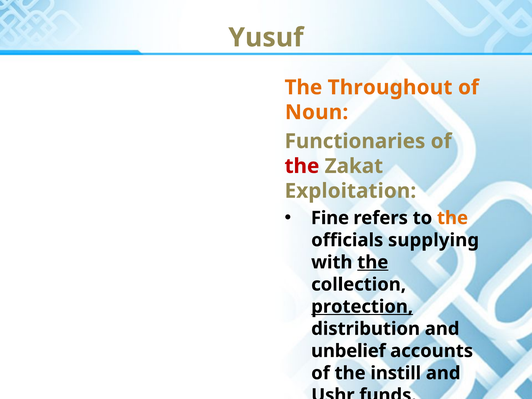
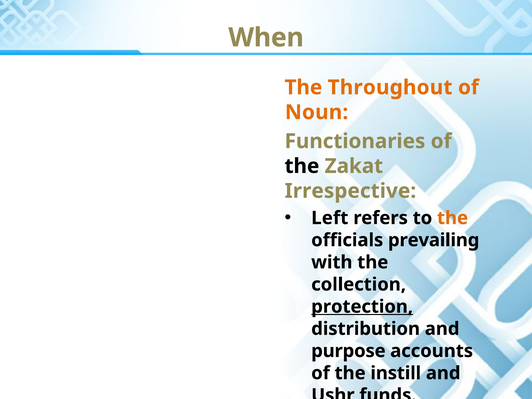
Yusuf: Yusuf -> When
the at (302, 166) colour: red -> black
Exploitation: Exploitation -> Irrespective
Fine: Fine -> Left
supplying: supplying -> prevailing
the at (373, 262) underline: present -> none
unbelief: unbelief -> purpose
